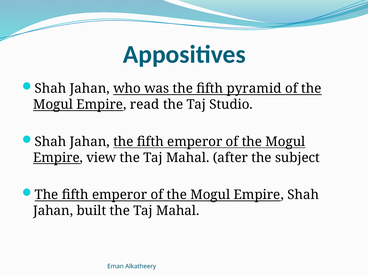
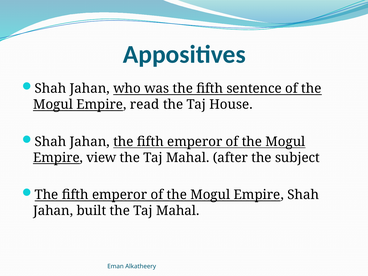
pyramid: pyramid -> sentence
Studio: Studio -> House
